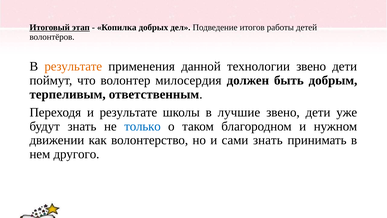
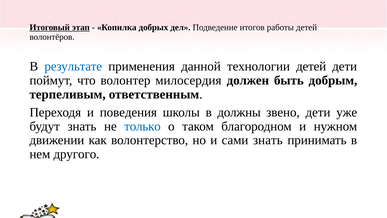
результате at (73, 66) colour: orange -> blue
технологии звено: звено -> детей
и результате: результате -> поведения
лучшие: лучшие -> должны
